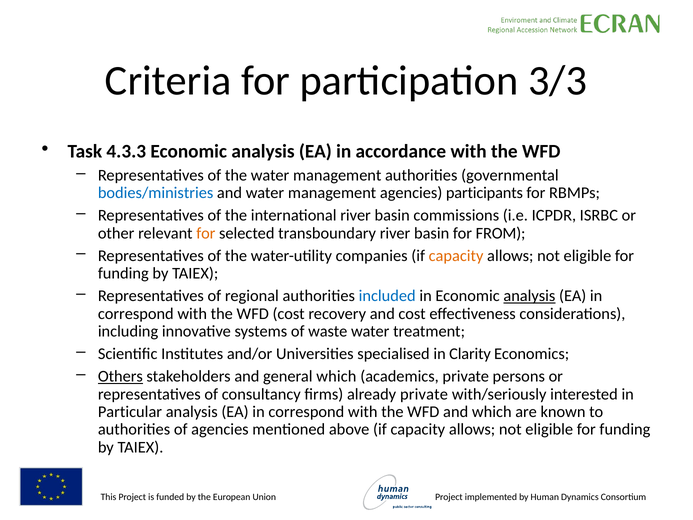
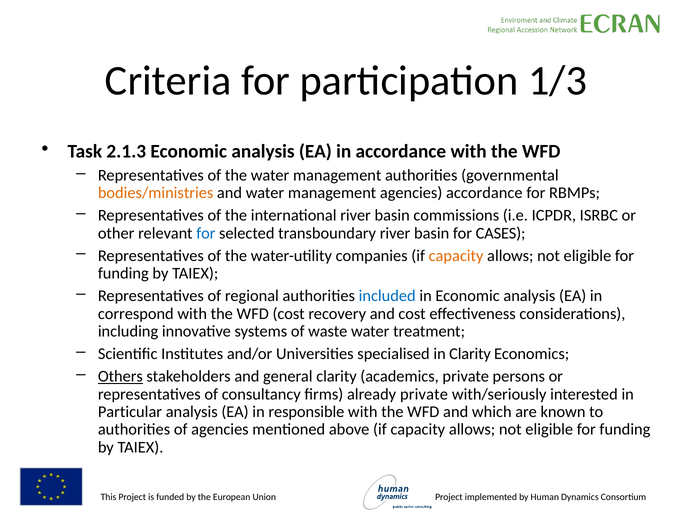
3/3: 3/3 -> 1/3
4.3.3: 4.3.3 -> 2.1.3
bodies/ministries colour: blue -> orange
agencies participants: participants -> accordance
for at (206, 233) colour: orange -> blue
FROM: FROM -> CASES
analysis at (529, 296) underline: present -> none
general which: which -> clarity
correspond at (306, 412): correspond -> responsible
